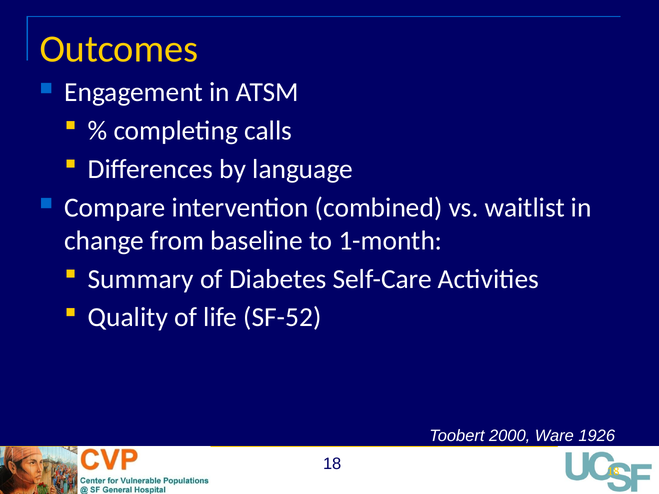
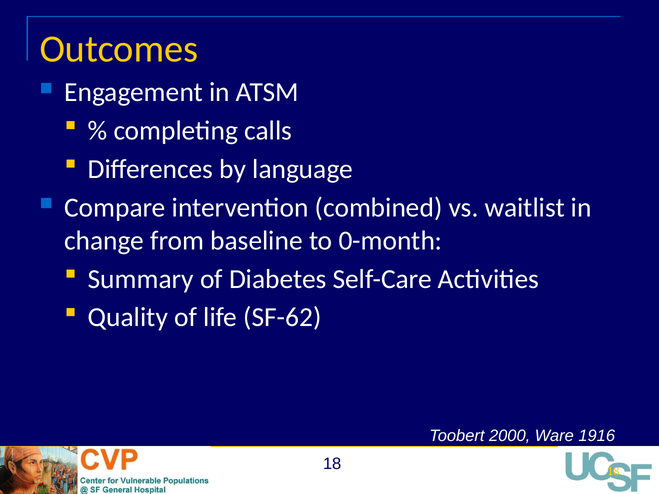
1-month: 1-month -> 0-month
SF-52: SF-52 -> SF-62
1926: 1926 -> 1916
